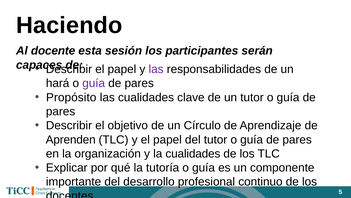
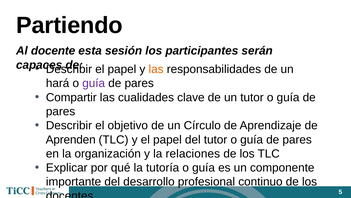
Haciendo: Haciendo -> Partiendo
las at (156, 69) colour: purple -> orange
Propósito: Propósito -> Compartir
la cualidades: cualidades -> relaciones
